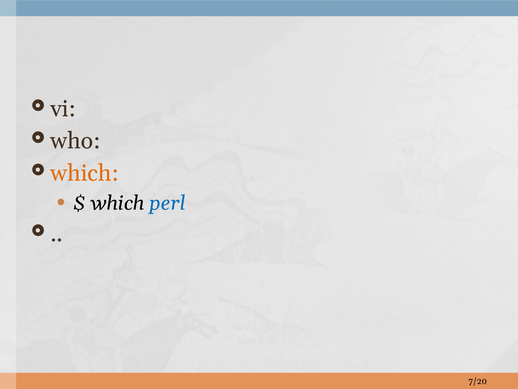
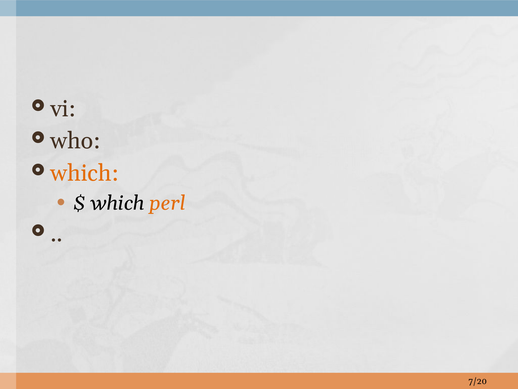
perl colour: blue -> orange
